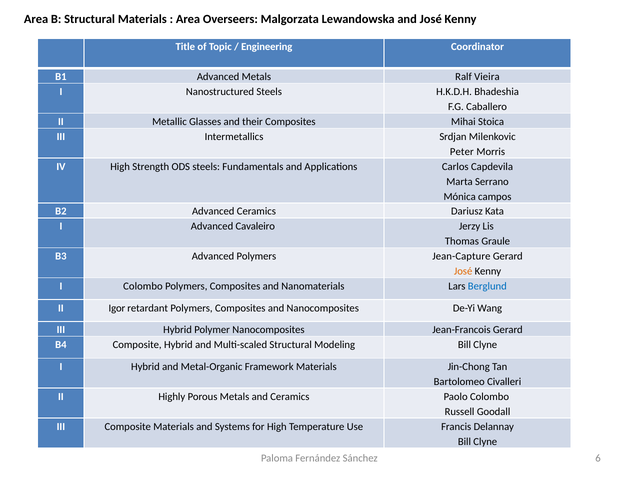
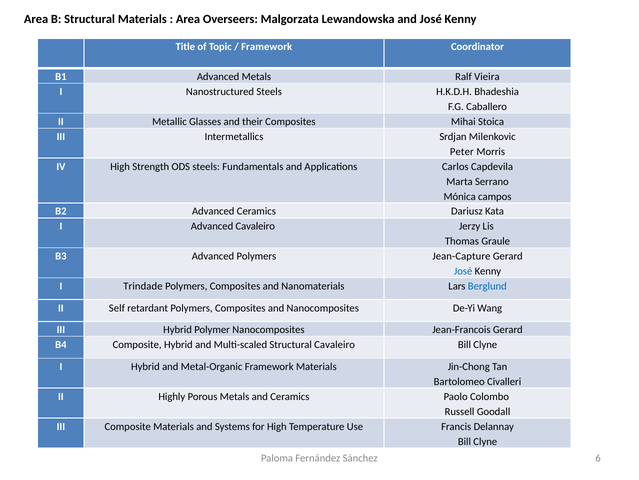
Engineering at (267, 47): Engineering -> Framework
José at (463, 271) colour: orange -> blue
I Colombo: Colombo -> Trindade
Igor: Igor -> Self
Structural Modeling: Modeling -> Cavaleiro
